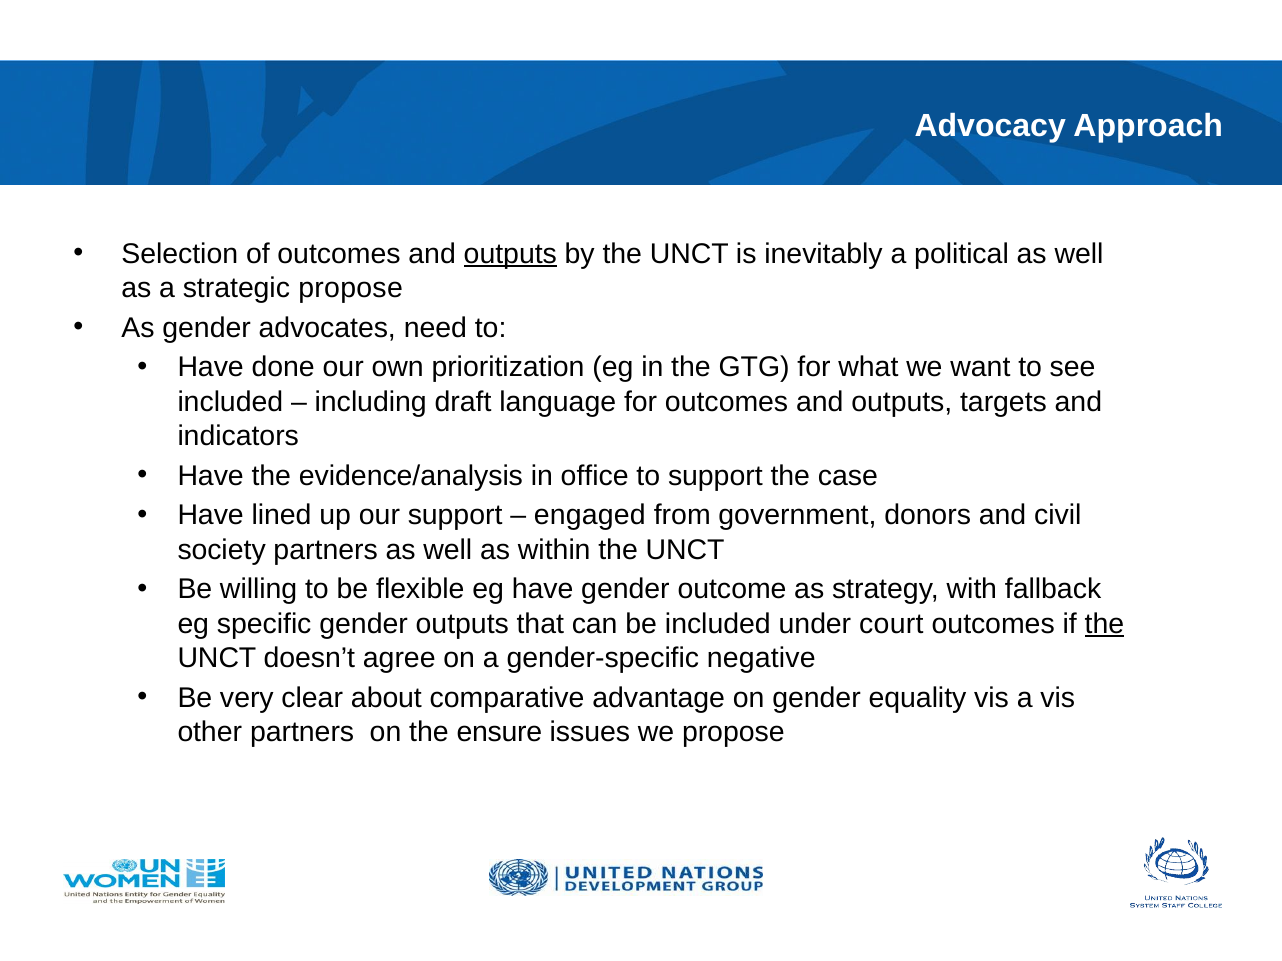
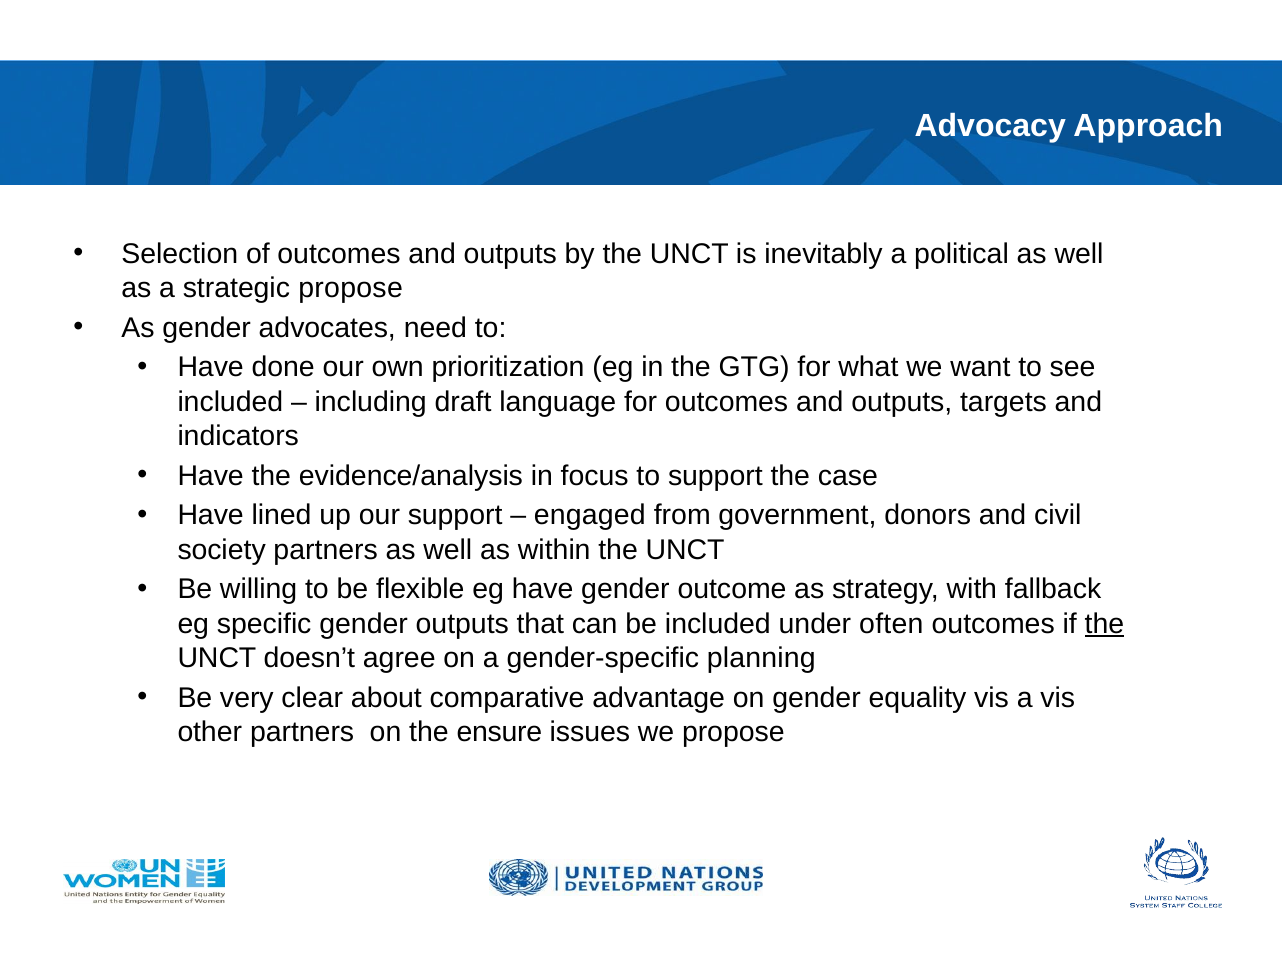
outputs at (510, 254) underline: present -> none
office: office -> focus
court: court -> often
negative: negative -> planning
